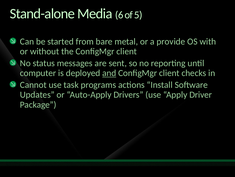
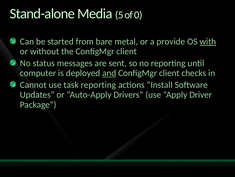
6: 6 -> 5
5: 5 -> 0
with underline: none -> present
task programs: programs -> reporting
